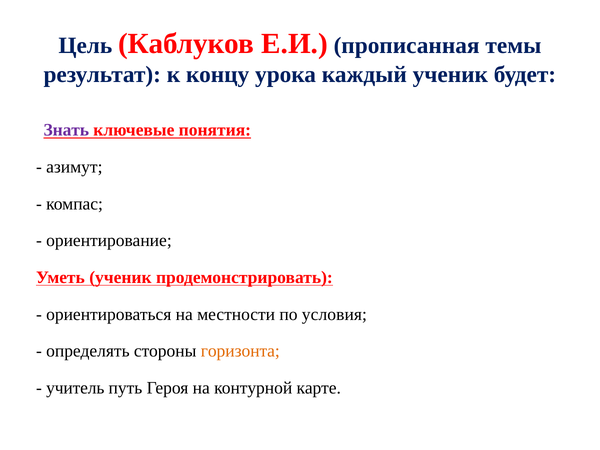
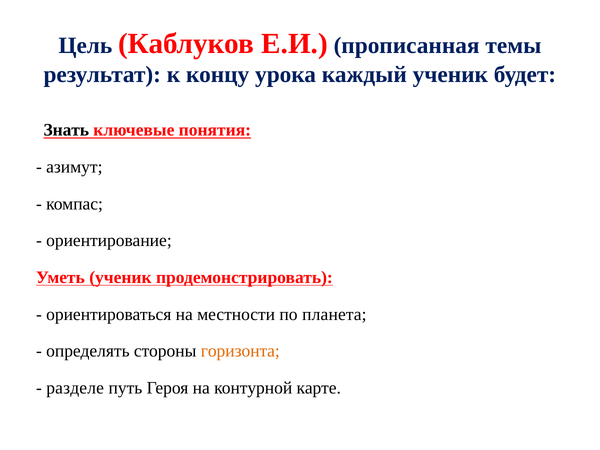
Знать colour: purple -> black
условия: условия -> планета
учитель: учитель -> разделе
